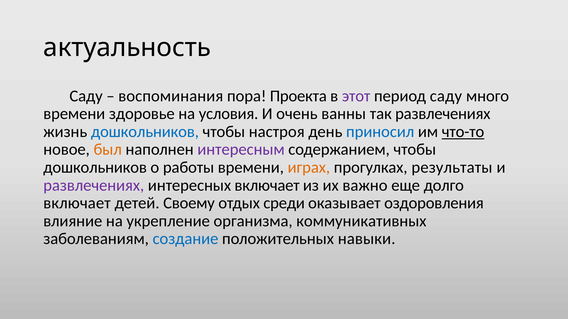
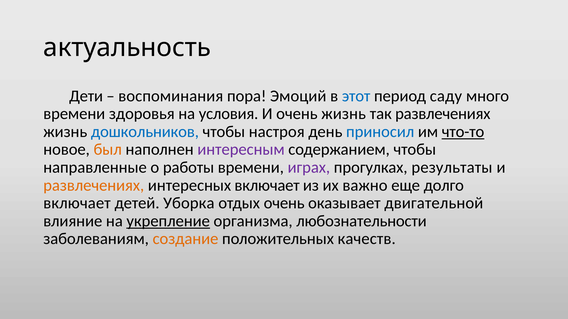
Саду at (86, 96): Саду -> Дети
Проекта: Проекта -> Эмоций
этот colour: purple -> blue
здоровье: здоровье -> здоровья
очень ванны: ванны -> жизнь
дошкольников at (95, 168): дошкольников -> направленные
играх colour: orange -> purple
развлечениях at (94, 186) colour: purple -> orange
Своему: Своему -> Уборка
отдых среди: среди -> очень
оздоровления: оздоровления -> двигательной
укрепление underline: none -> present
коммуникативных: коммуникативных -> любознательности
создание colour: blue -> orange
навыки: навыки -> качеств
